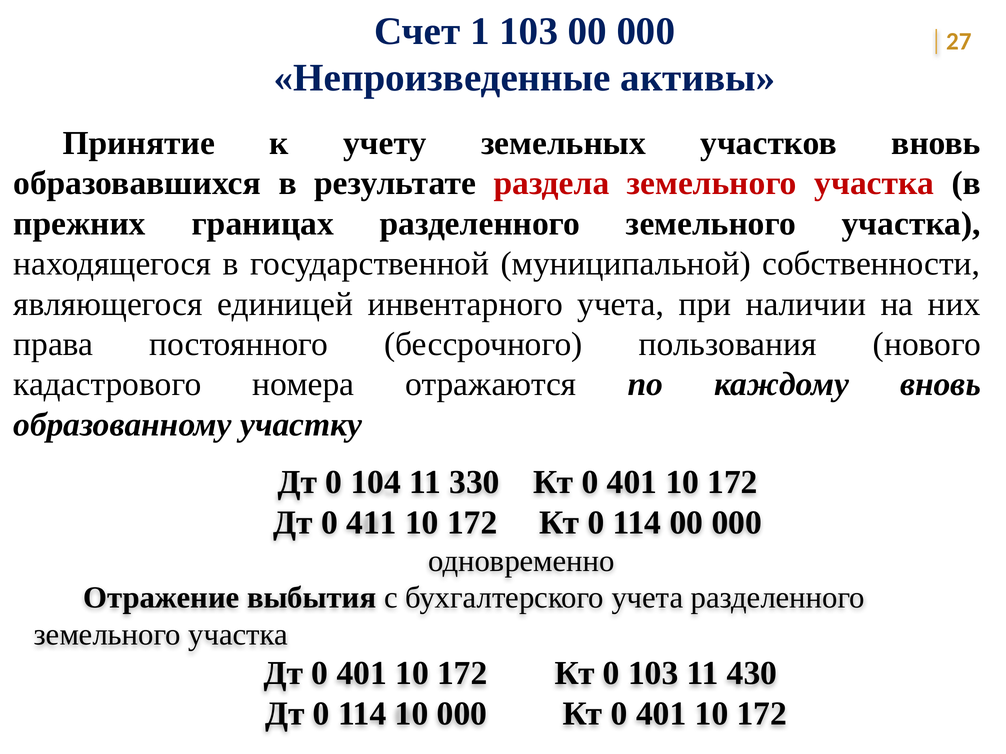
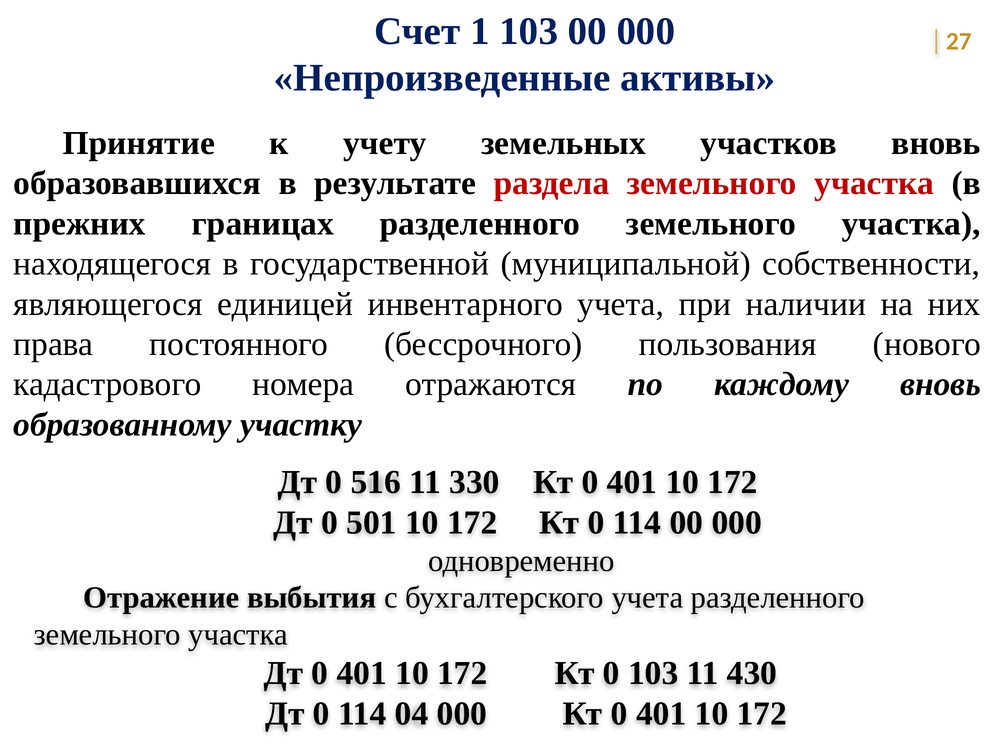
104: 104 -> 516
411: 411 -> 501
114 10: 10 -> 04
